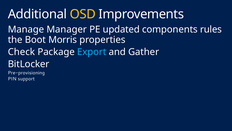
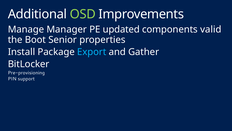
OSD colour: yellow -> light green
rules: rules -> valid
Morris: Morris -> Senior
Check: Check -> Install
